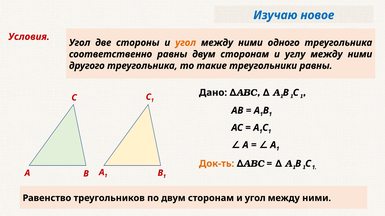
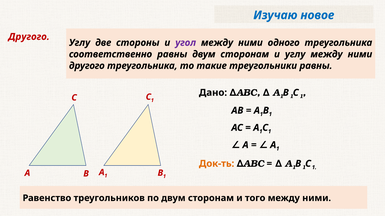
Условия at (29, 37): Условия -> Другого
Угол at (80, 43): Угол -> Углу
угол at (186, 43) colour: orange -> purple
сторонам и угол: угол -> того
